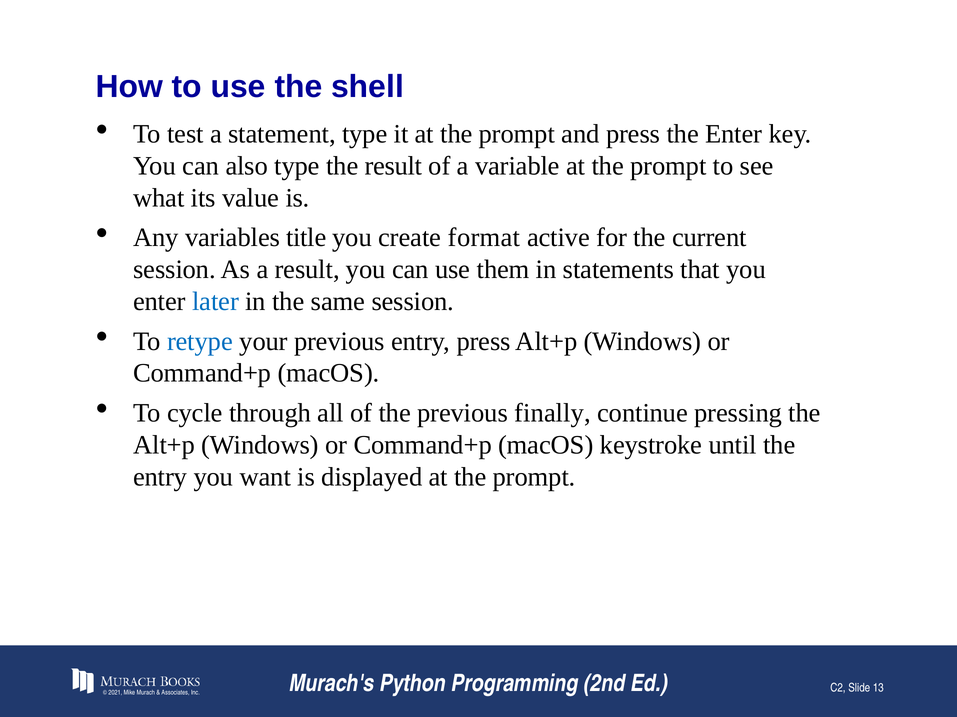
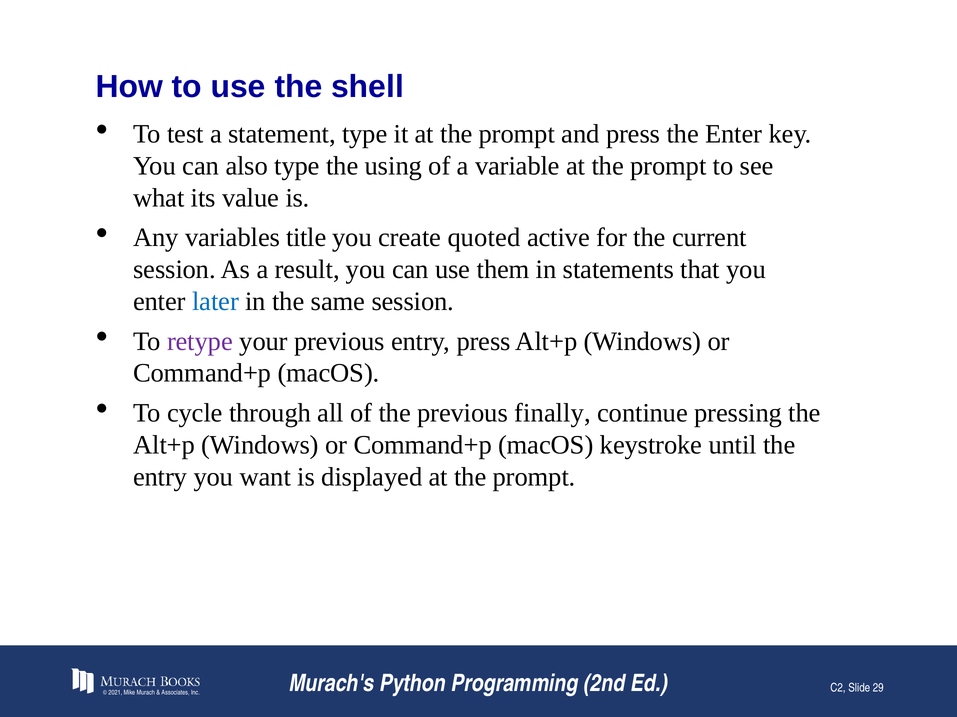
the result: result -> using
format: format -> quoted
retype colour: blue -> purple
13: 13 -> 29
